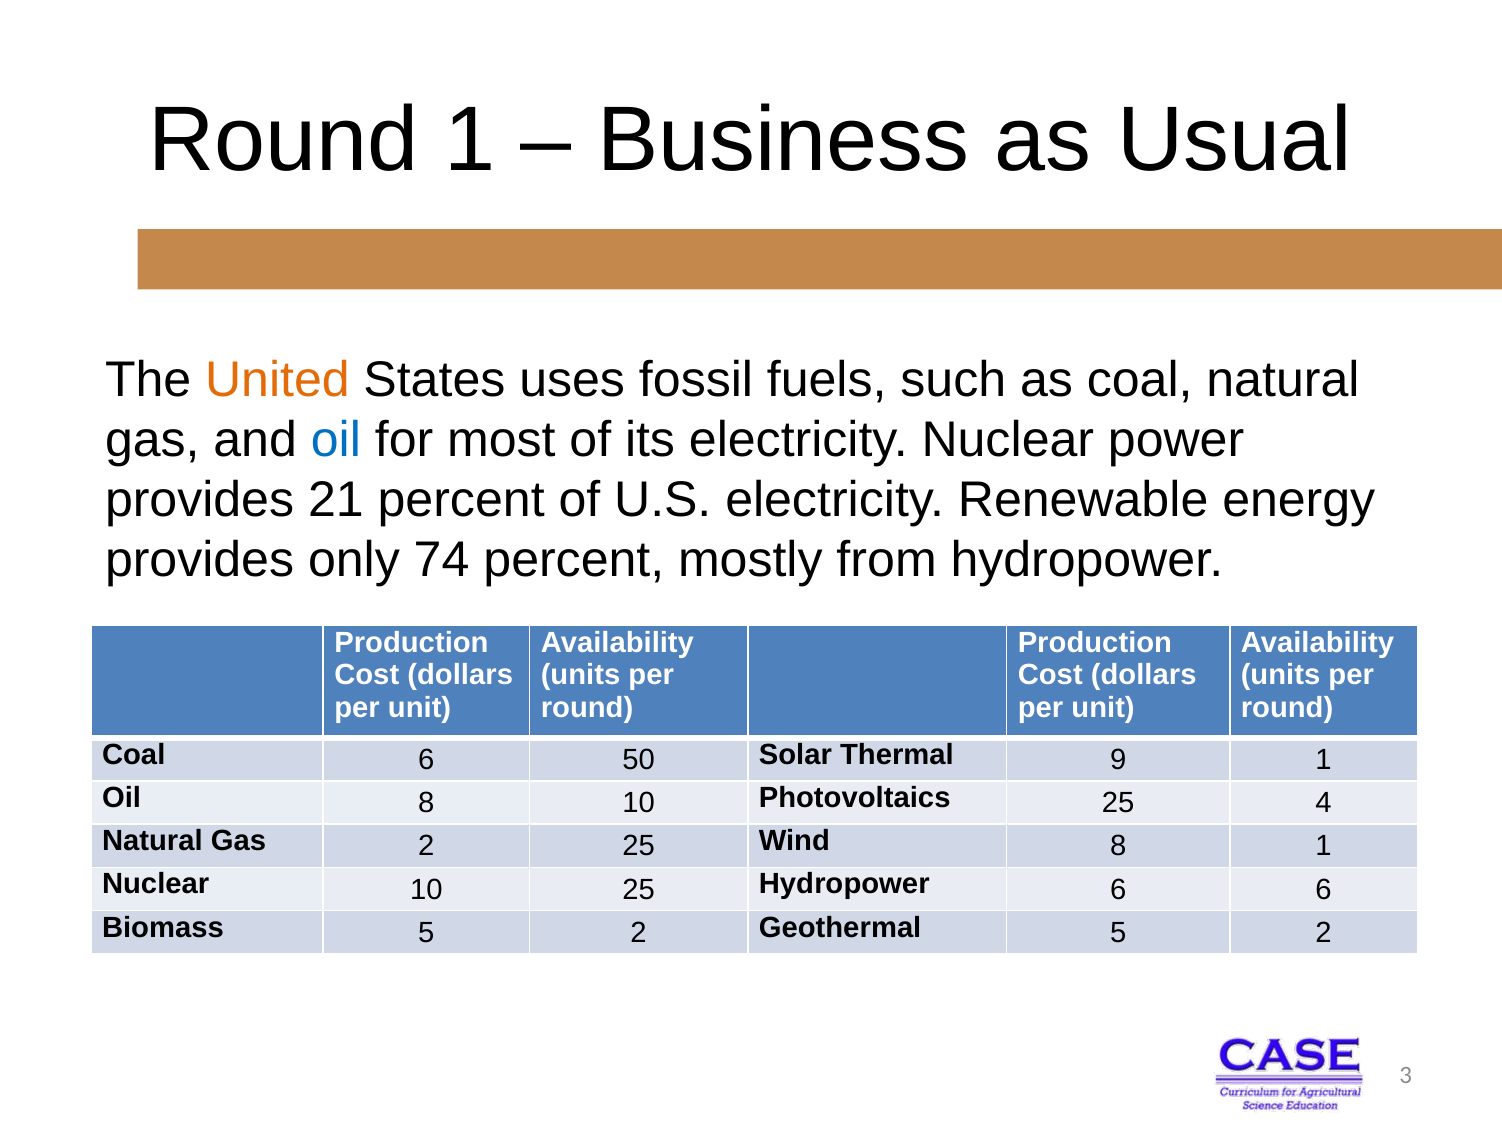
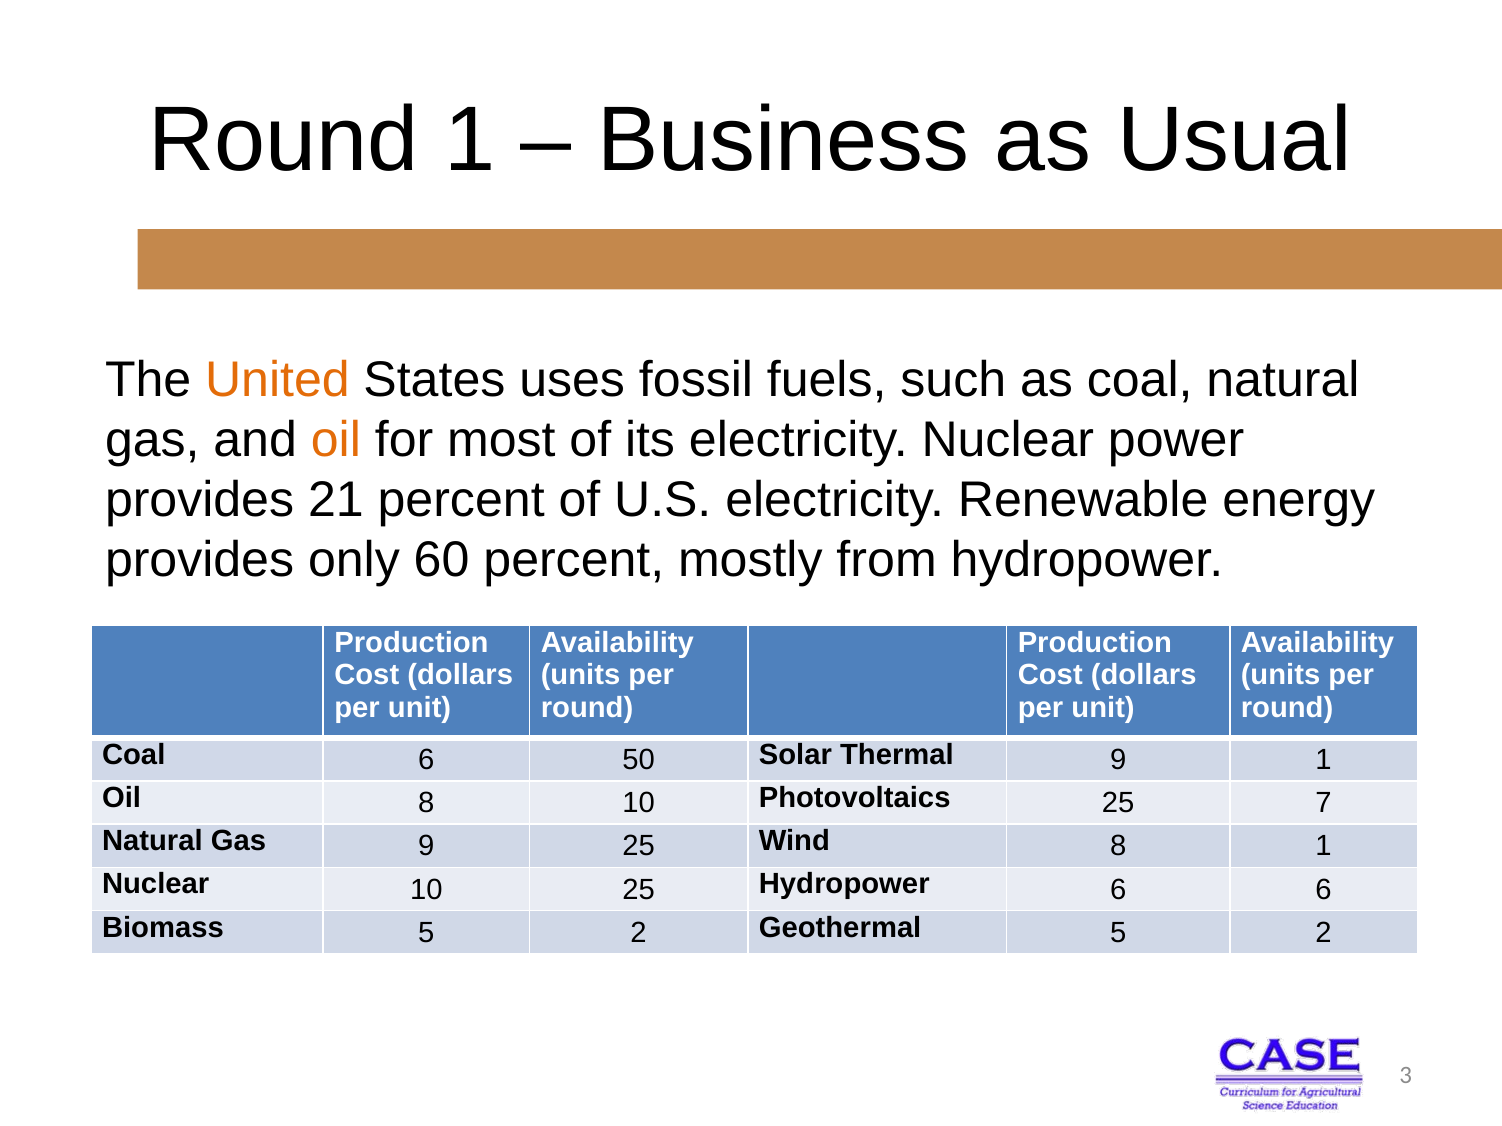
oil at (336, 440) colour: blue -> orange
74: 74 -> 60
4: 4 -> 7
Gas 2: 2 -> 9
